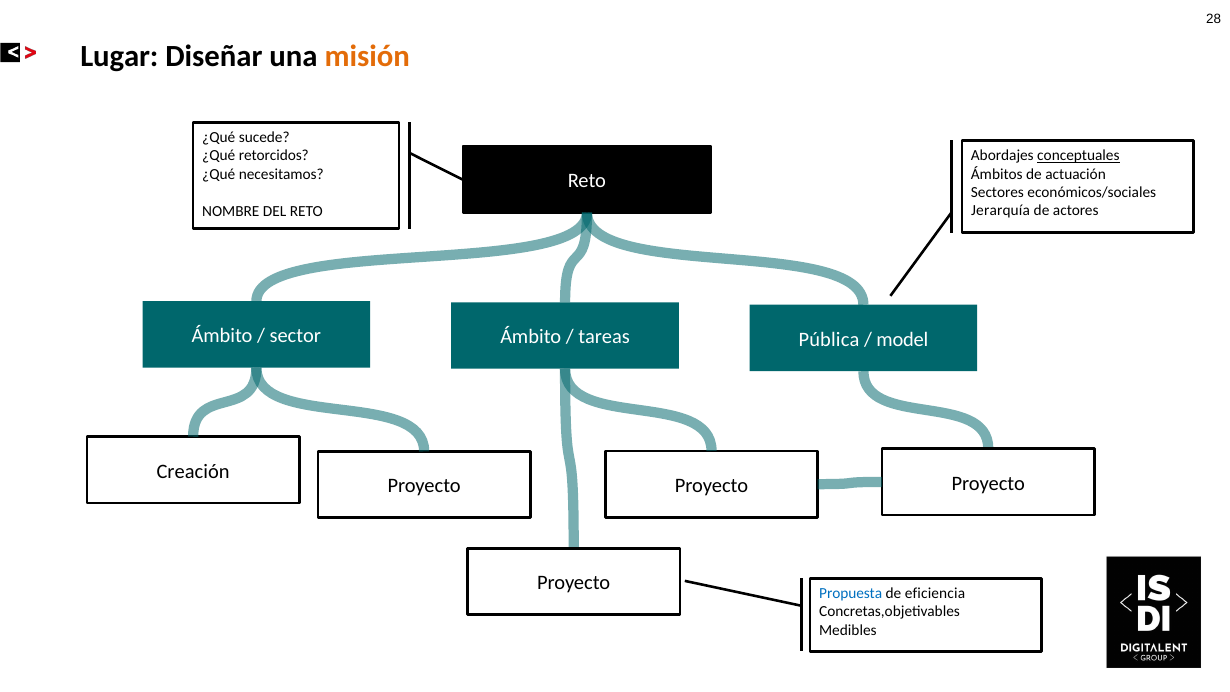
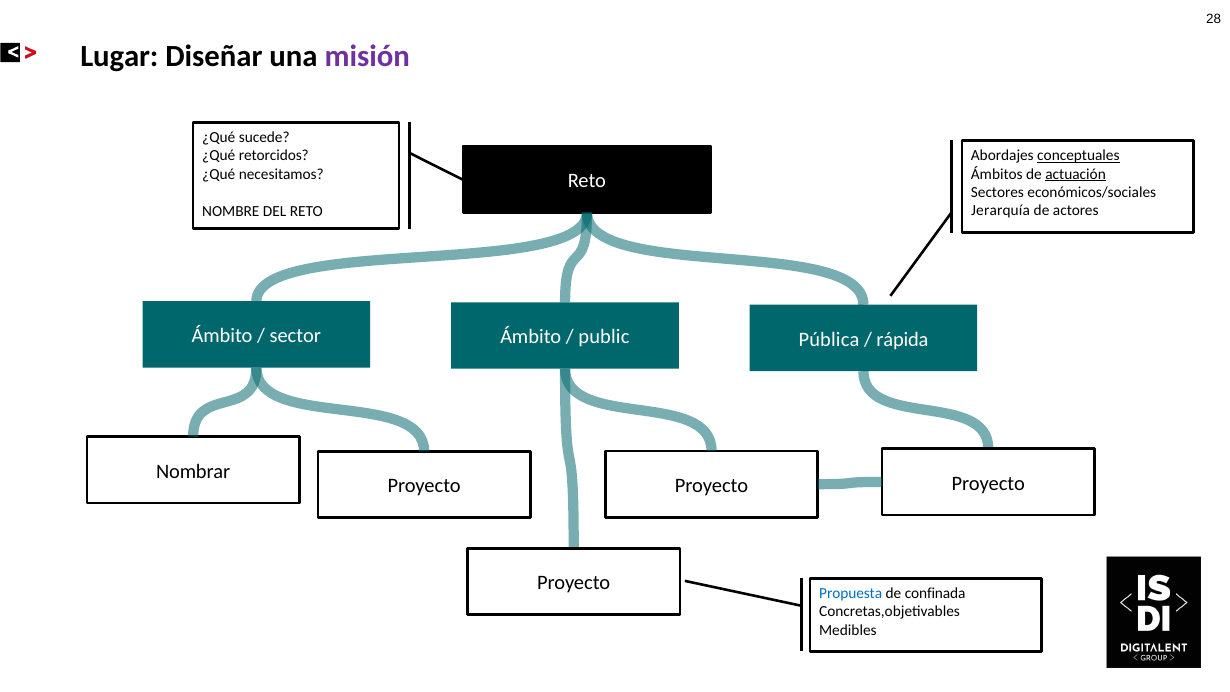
misión colour: orange -> purple
actuación underline: none -> present
tareas: tareas -> public
model: model -> rápida
Creación: Creación -> Nombrar
eficiencia: eficiencia -> confinada
